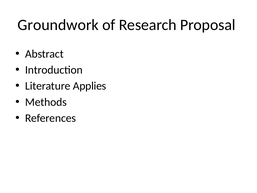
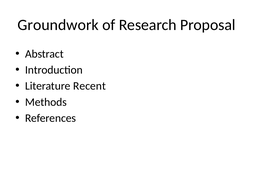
Applies: Applies -> Recent
